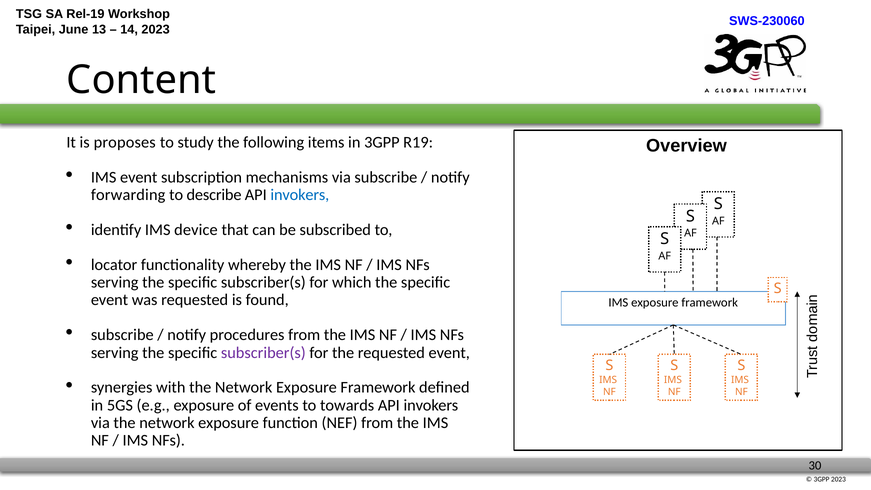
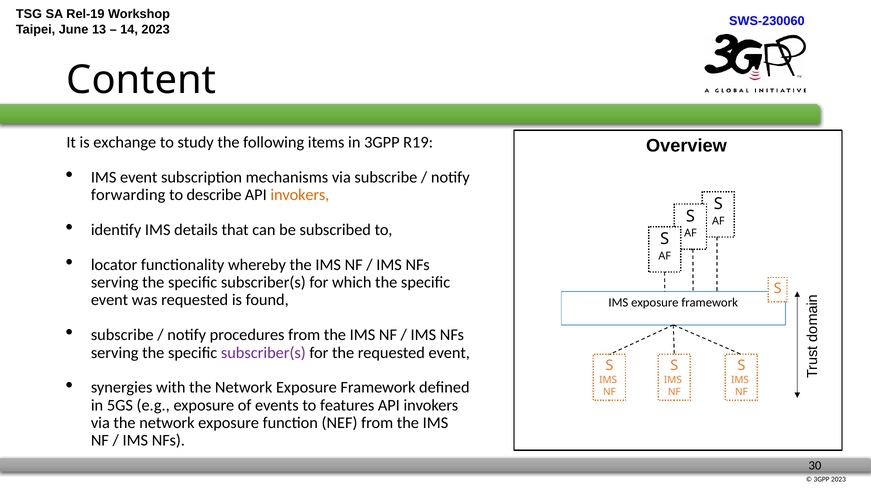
proposes: proposes -> exchange
invokers at (300, 195) colour: blue -> orange
device: device -> details
towards: towards -> features
